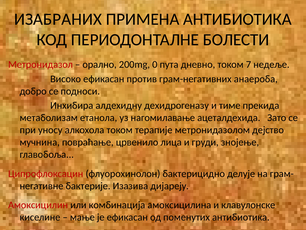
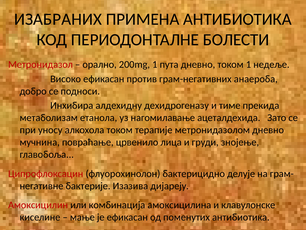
200mg 0: 0 -> 1
током 7: 7 -> 1
метронидазолом дејство: дејство -> дневно
